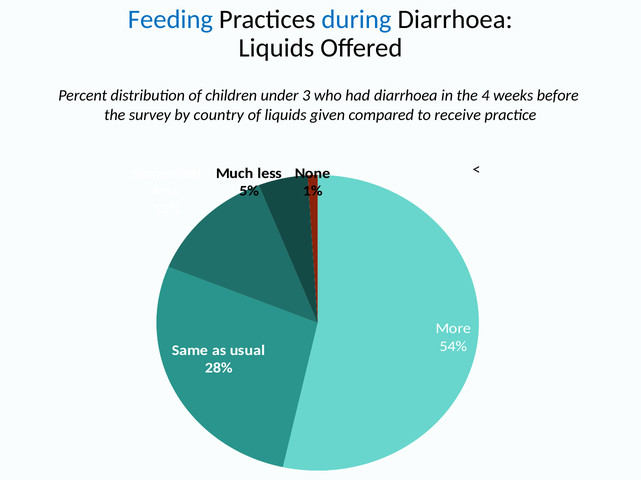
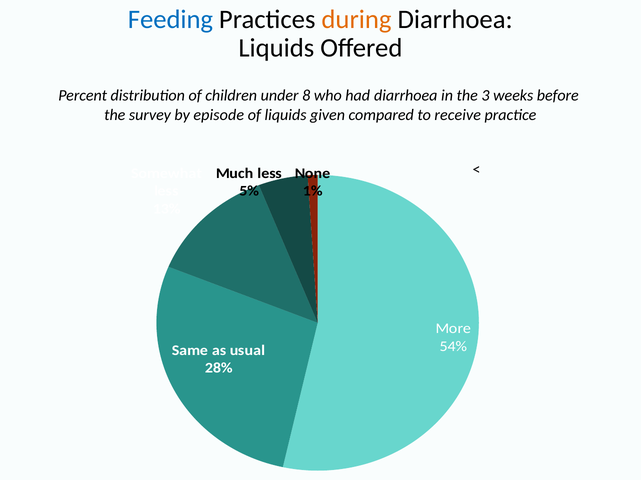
during colour: blue -> orange
3: 3 -> 8
4: 4 -> 3
country: country -> episode
